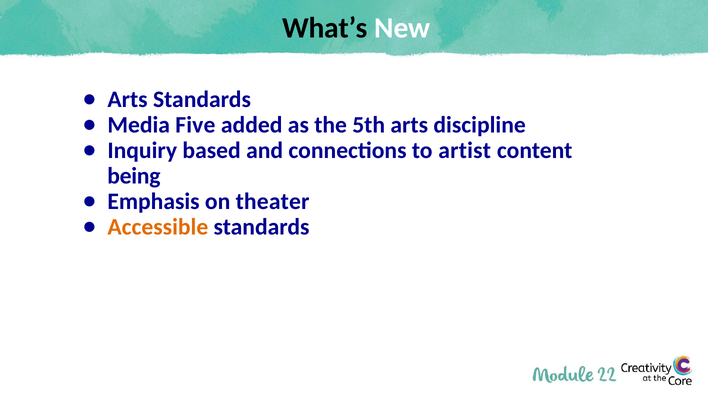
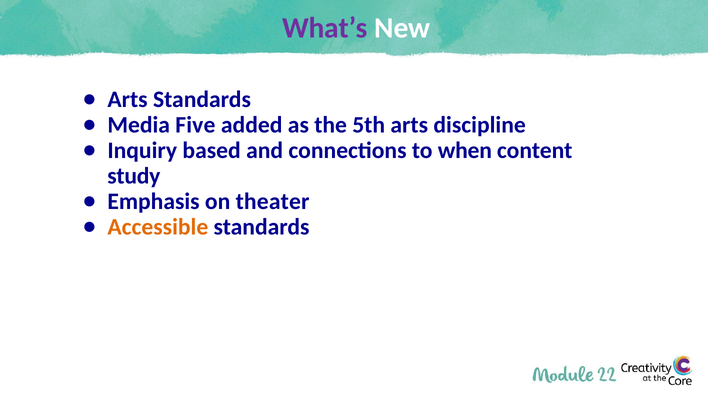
What’s colour: black -> purple
artist: artist -> when
being: being -> study
